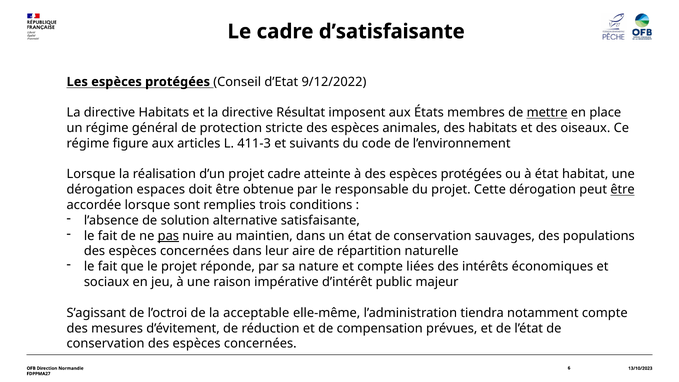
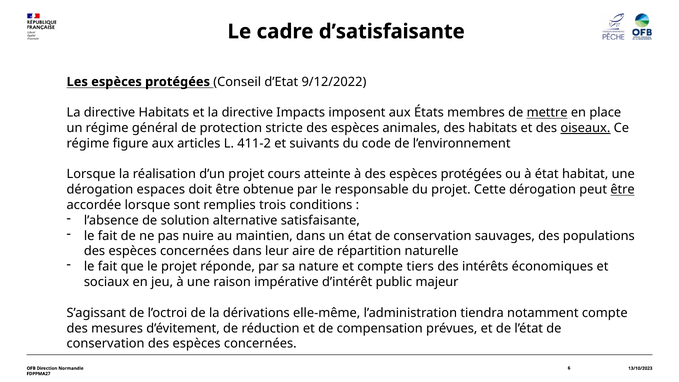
Résultat: Résultat -> Impacts
oiseaux underline: none -> present
411-3: 411-3 -> 411-2
projet cadre: cadre -> cours
pas underline: present -> none
liées: liées -> tiers
acceptable: acceptable -> dérivations
